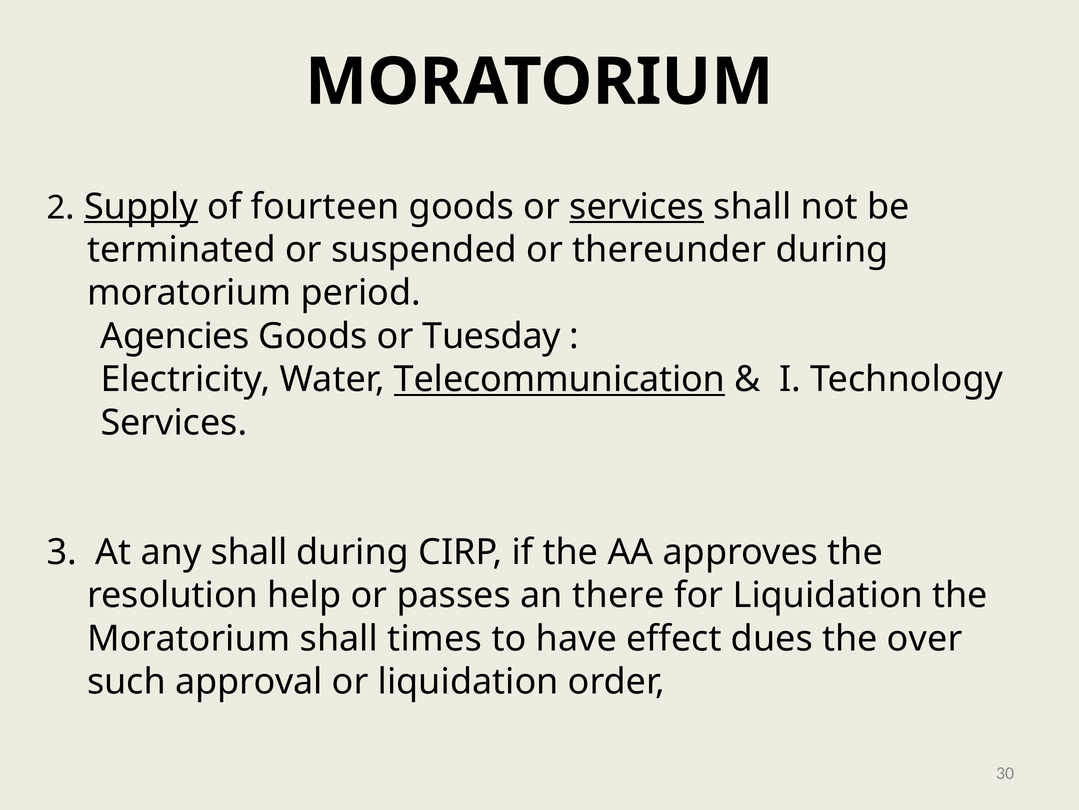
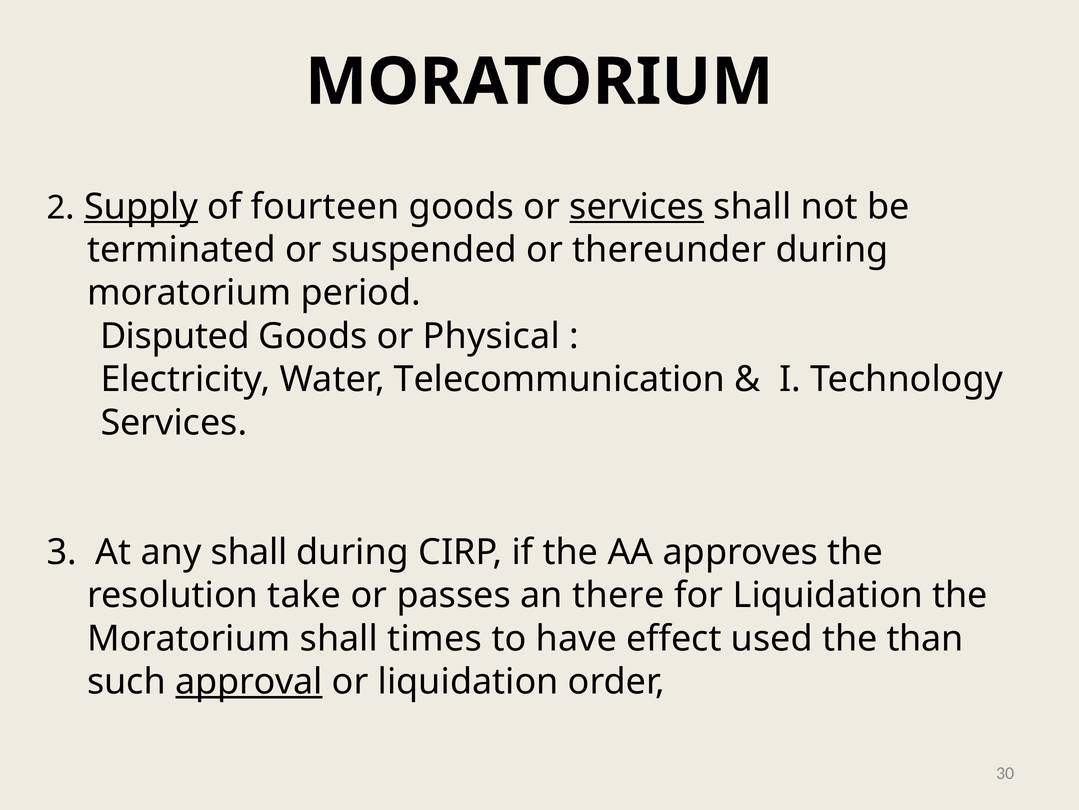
Agencies: Agencies -> Disputed
Tuesday: Tuesday -> Physical
Telecommunication underline: present -> none
help: help -> take
dues: dues -> used
over: over -> than
approval underline: none -> present
